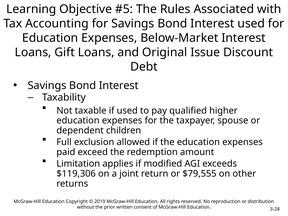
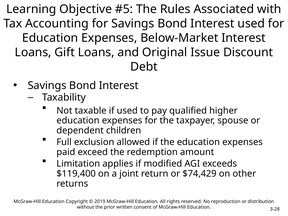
$119,306: $119,306 -> $119,400
$79,555: $79,555 -> $74,429
